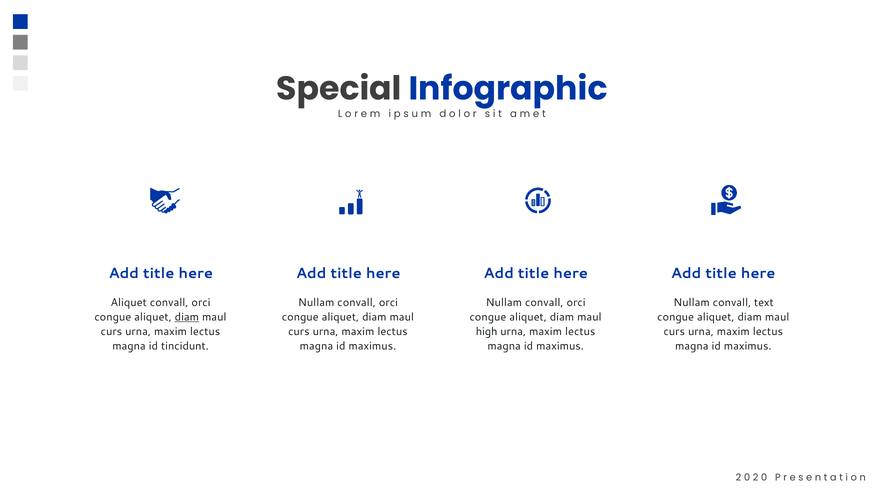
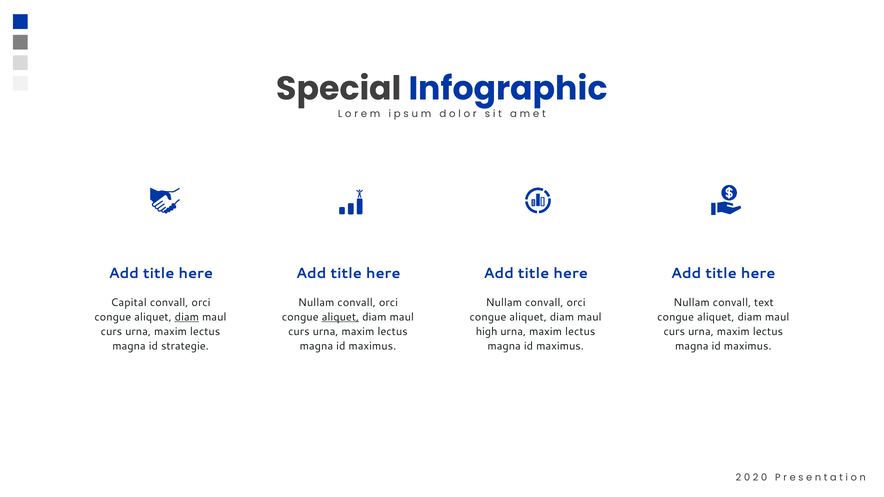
Aliquet at (129, 303): Aliquet -> Capital
aliquet at (340, 317) underline: none -> present
tincidunt: tincidunt -> strategie
